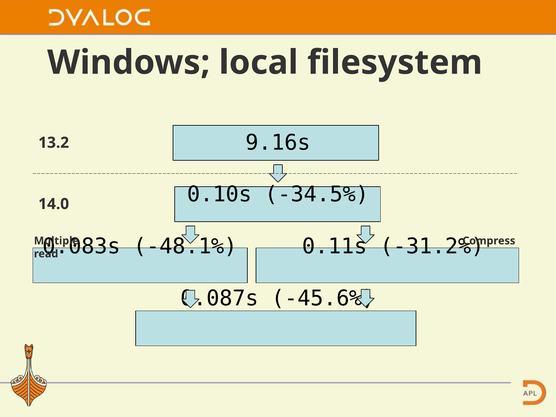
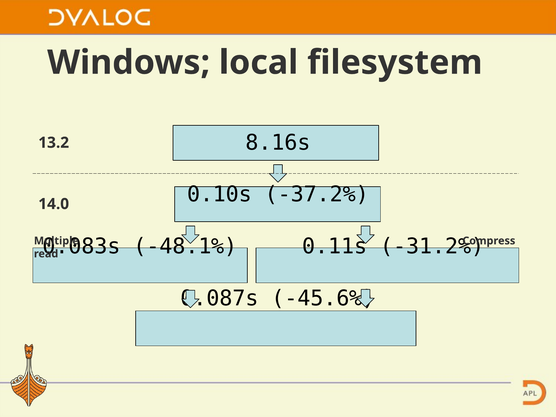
9.16s: 9.16s -> 8.16s
-34.5%: -34.5% -> -37.2%
